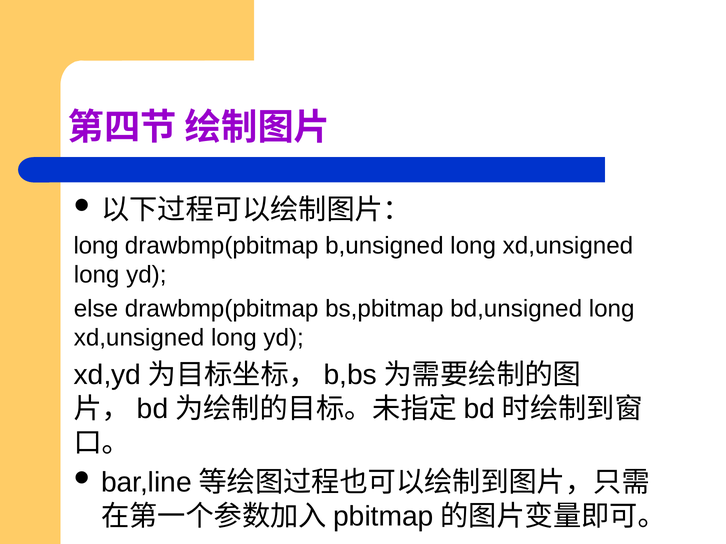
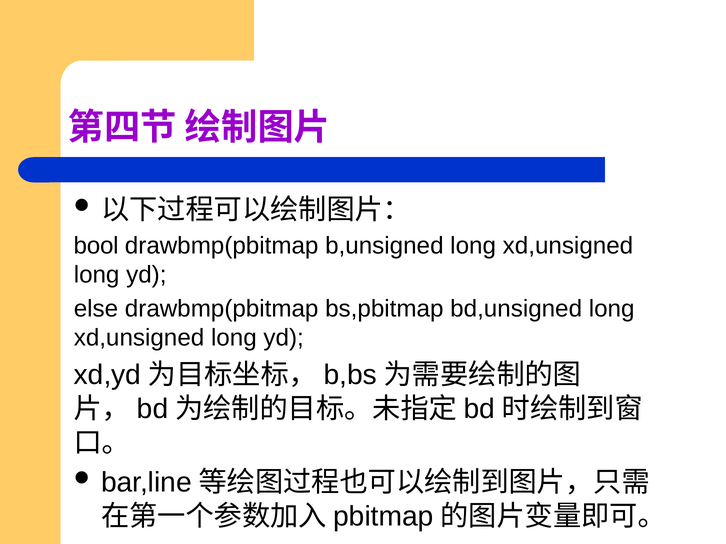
long at (96, 246): long -> bool
